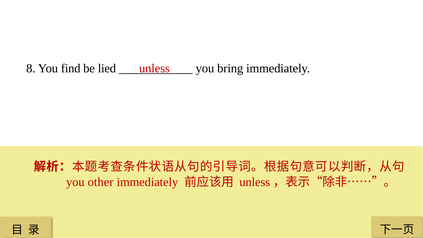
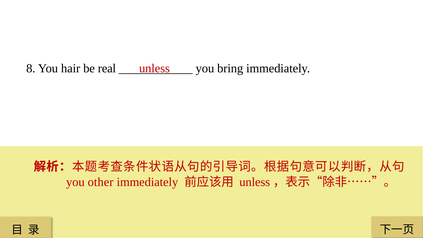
find: find -> hair
lied: lied -> real
